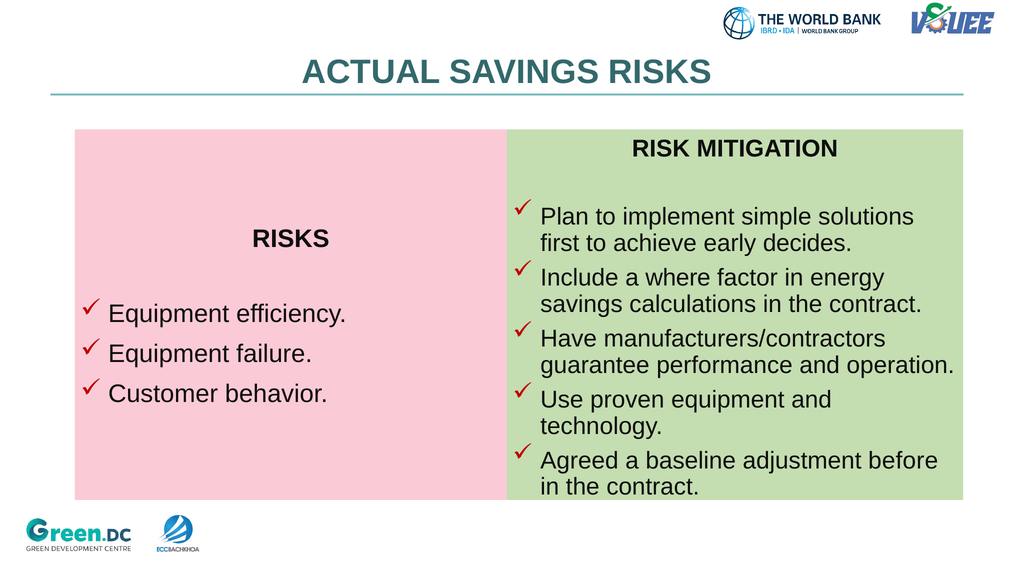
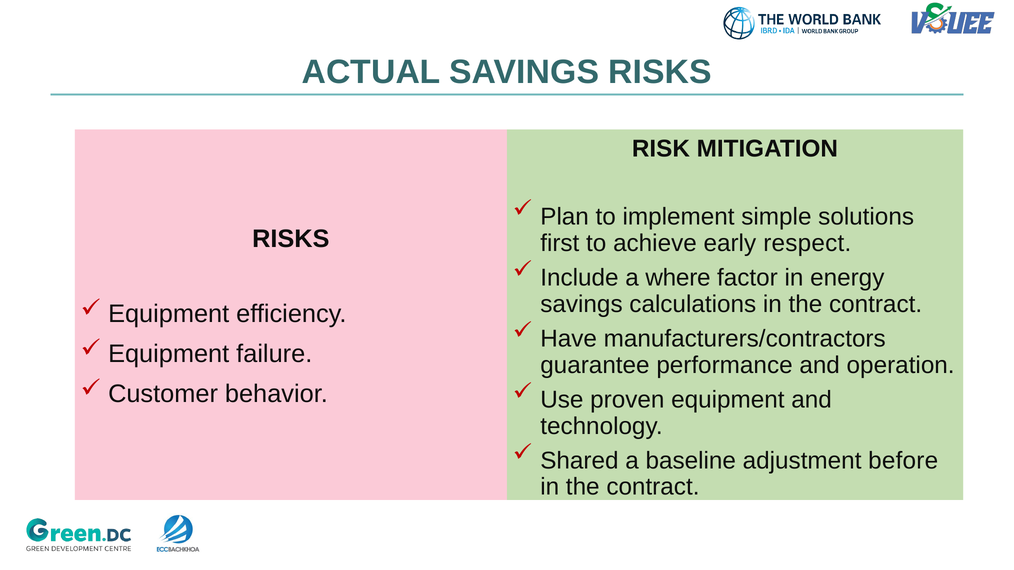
decides: decides -> respect
Agreed: Agreed -> Shared
